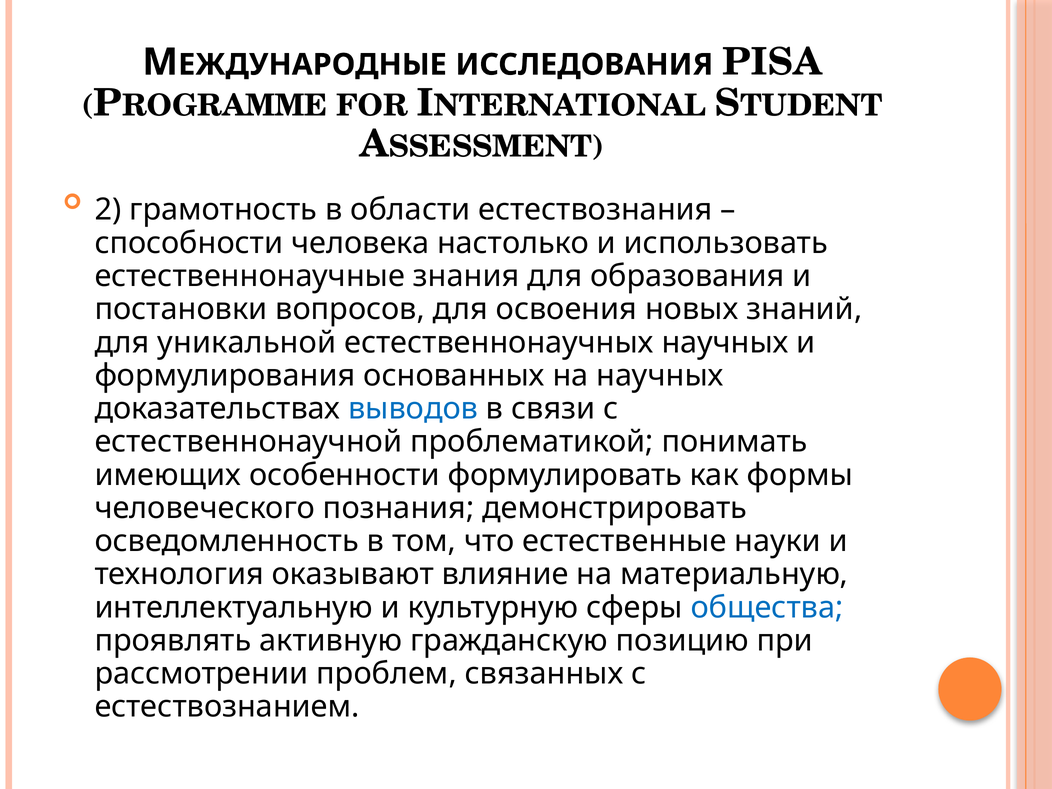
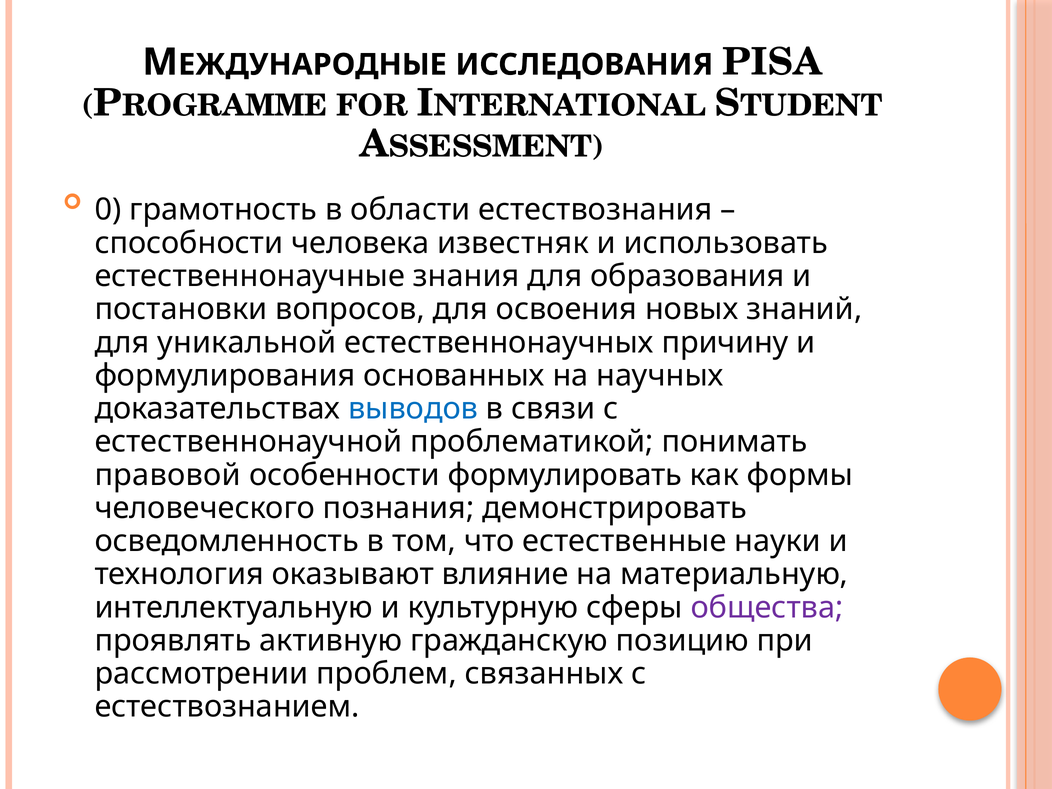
2: 2 -> 0
настолько: настолько -> известняк
естественнонаучных научных: научных -> причину
имеющих: имеющих -> правовой
общества colour: blue -> purple
